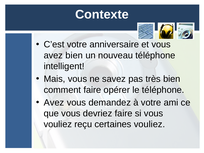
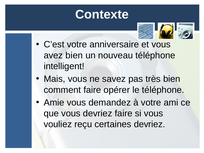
Avez at (54, 103): Avez -> Amie
certaines vouliez: vouliez -> devriez
